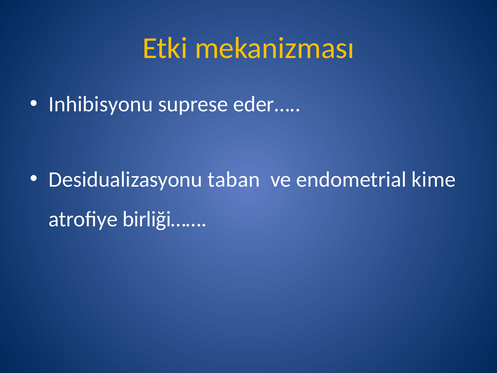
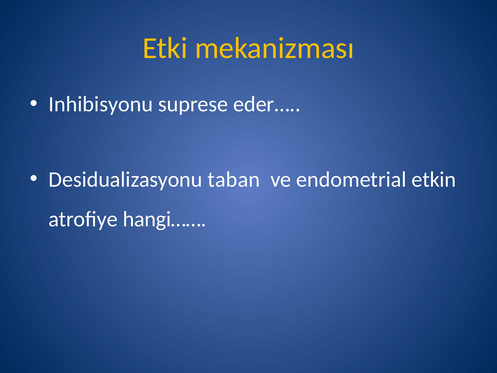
kime: kime -> etkin
birliği……: birliği…… -> hangi……
